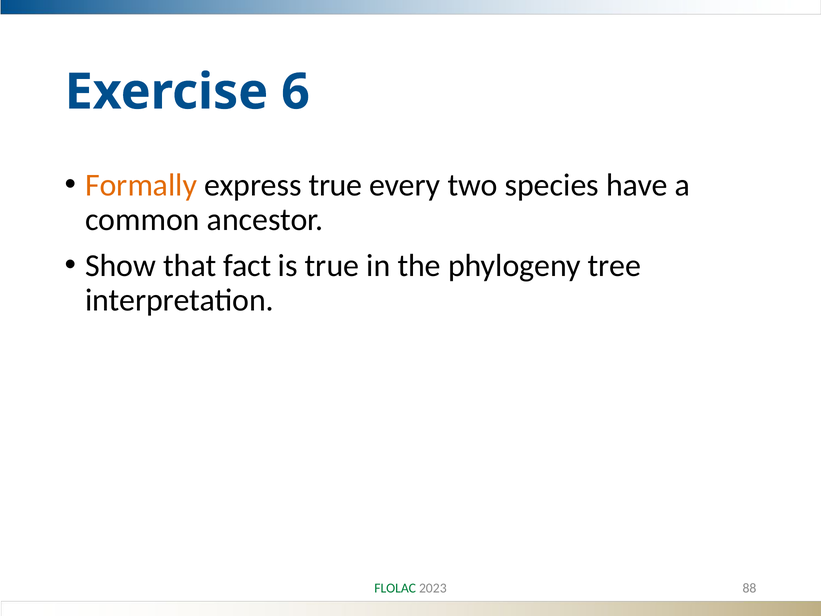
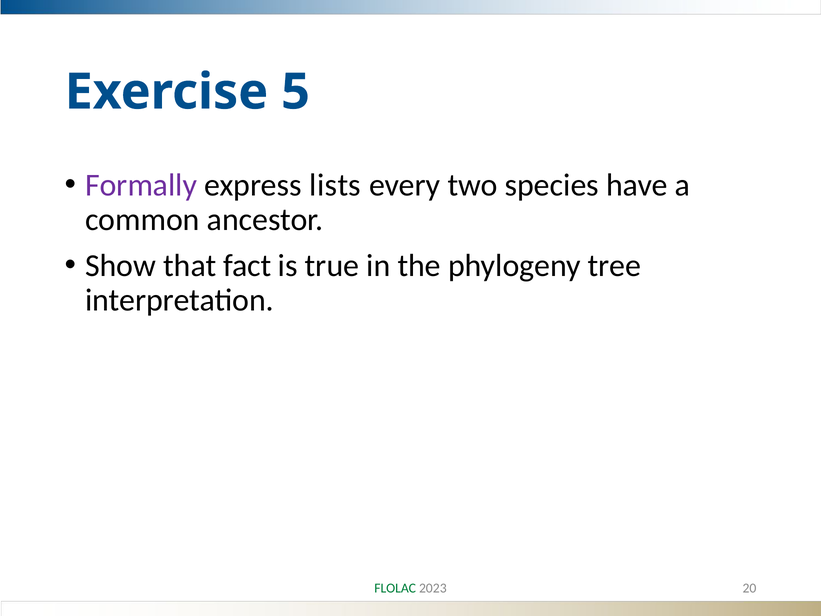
6: 6 -> 5
Formally colour: orange -> purple
express true: true -> lists
88: 88 -> 20
